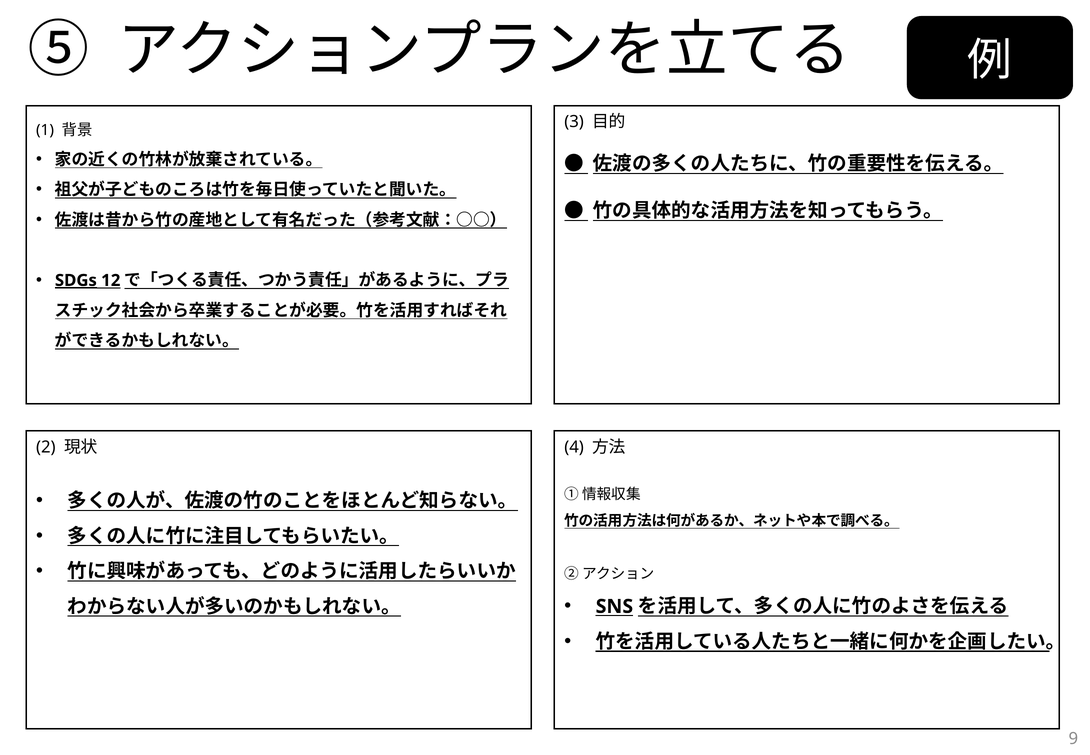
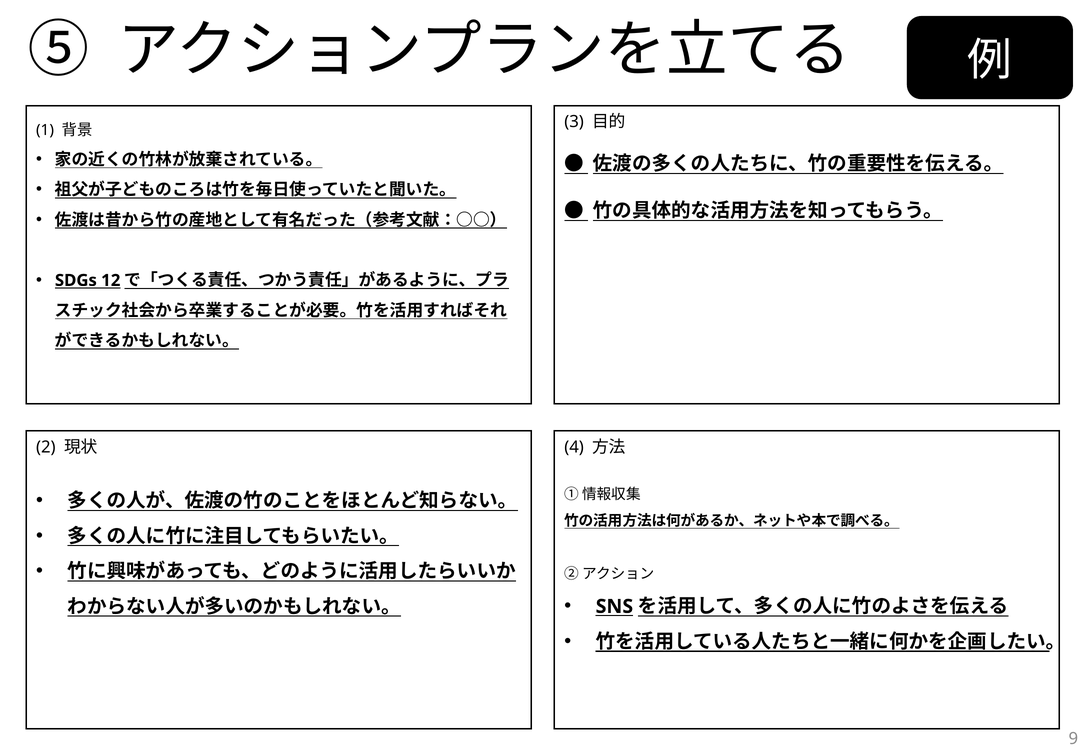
SDGs underline: present -> none
